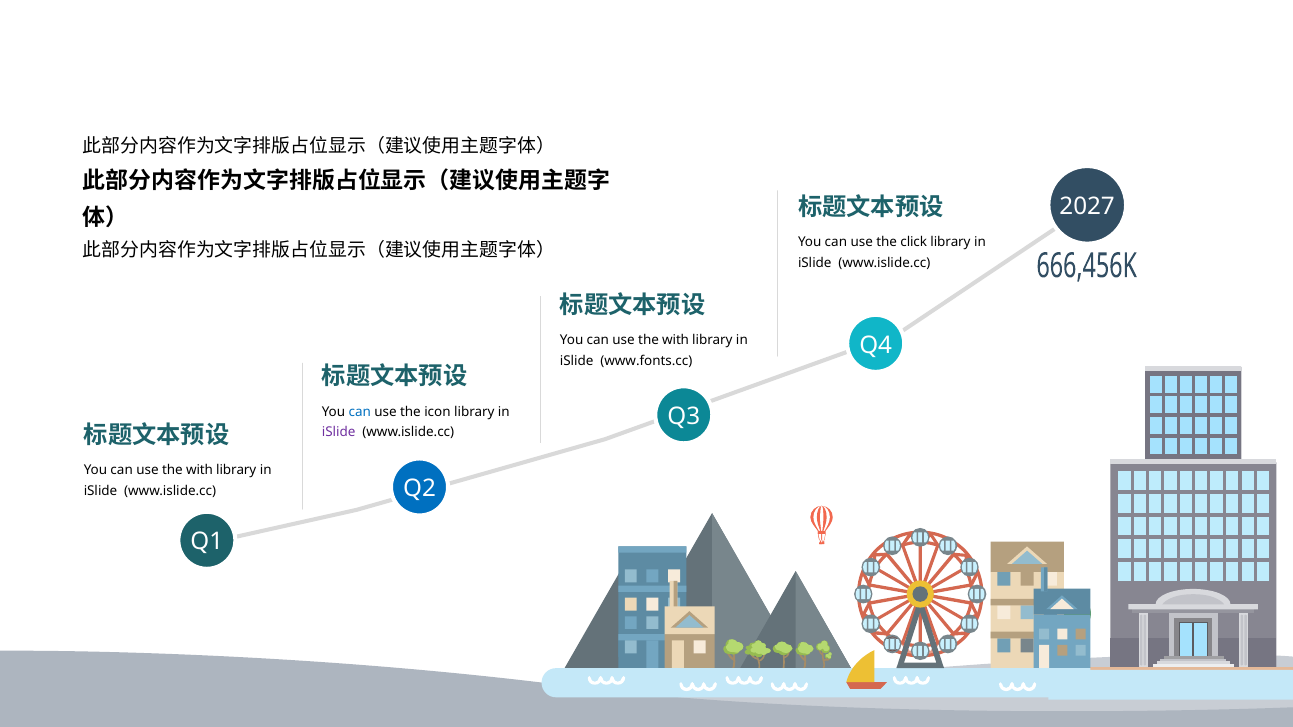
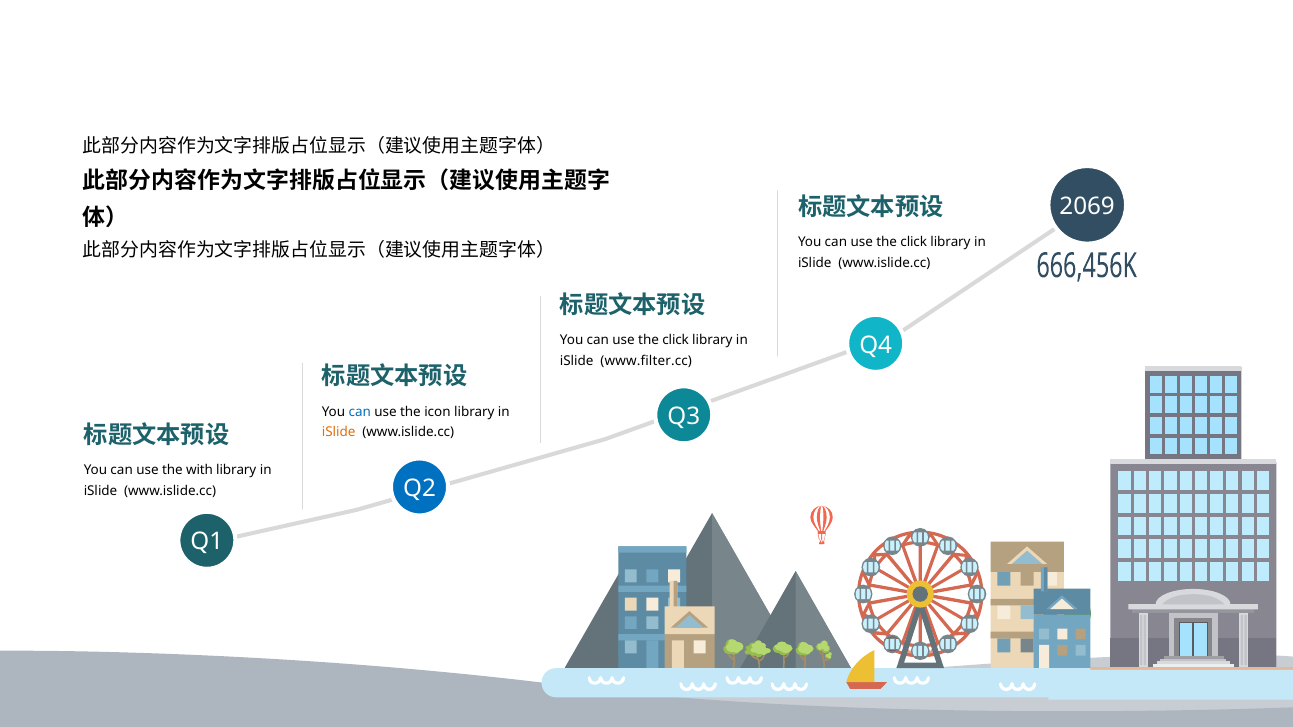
2027: 2027 -> 2069
with at (676, 340): with -> click
www.fonts.cc: www.fonts.cc -> www.filter.cc
iSlide at (339, 433) colour: purple -> orange
